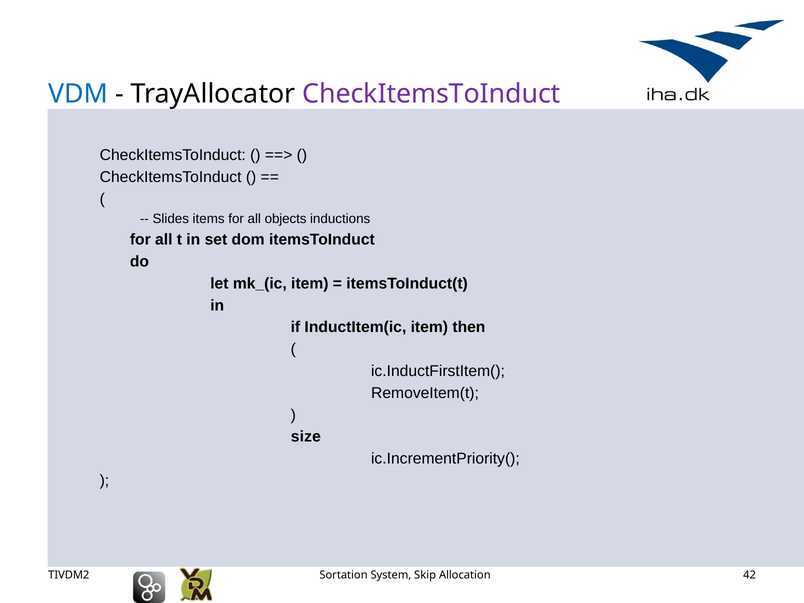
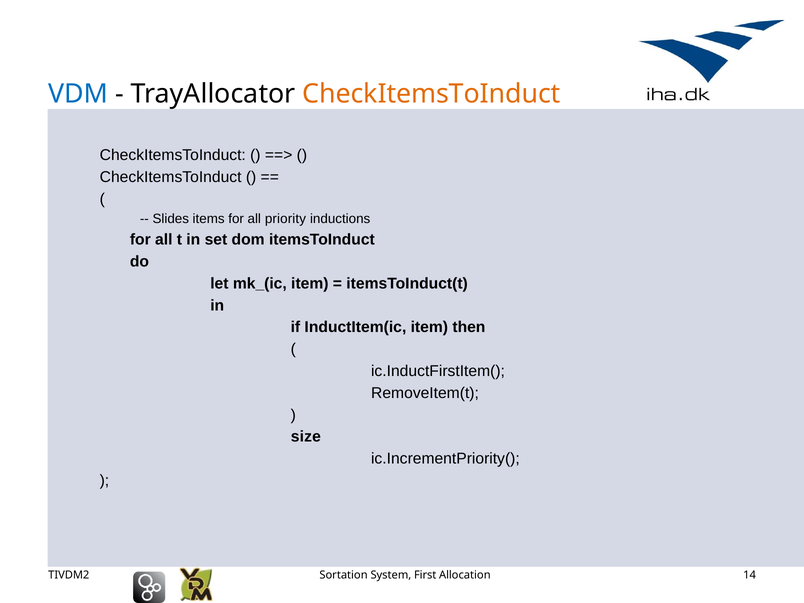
CheckItemsToInduct at (431, 94) colour: purple -> orange
objects: objects -> priority
Skip: Skip -> First
42: 42 -> 14
